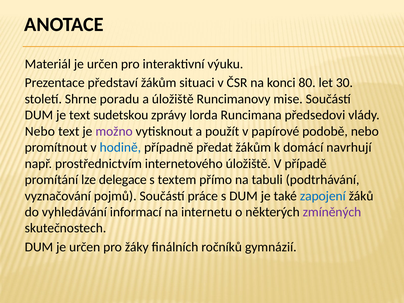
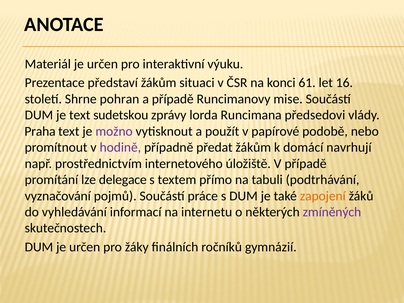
80: 80 -> 61
30: 30 -> 16
poradu: poradu -> pohran
a úložiště: úložiště -> případě
Nebo at (40, 131): Nebo -> Praha
hodině colour: blue -> purple
zapojení colour: blue -> orange
